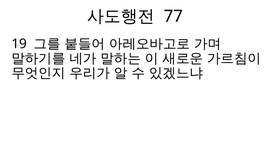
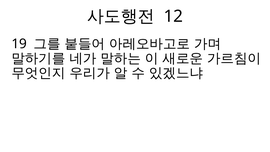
77: 77 -> 12
